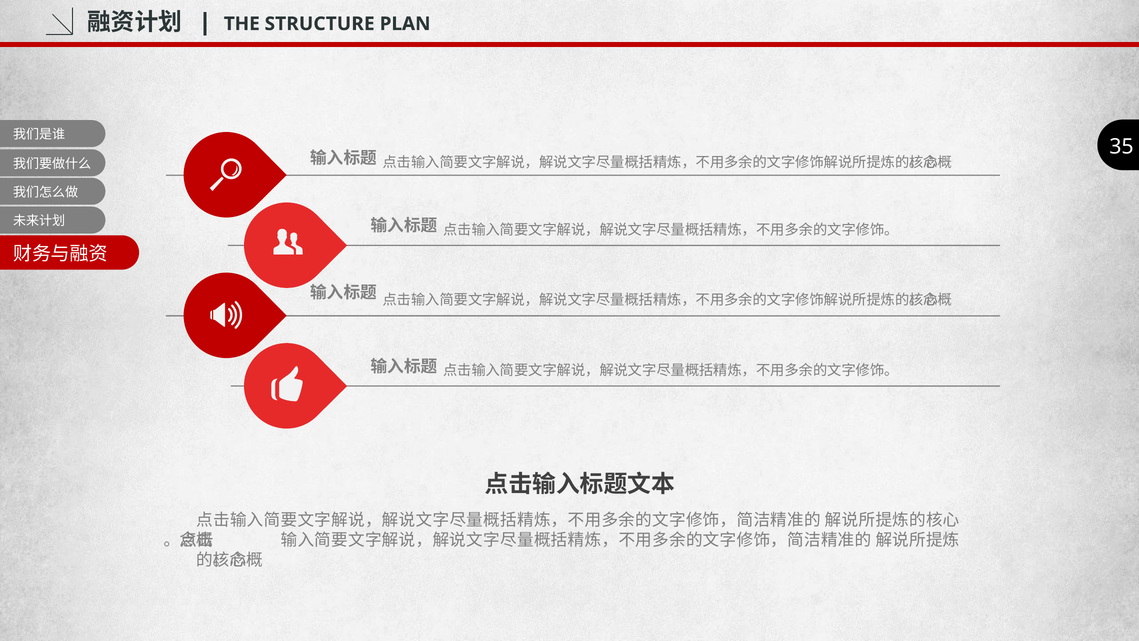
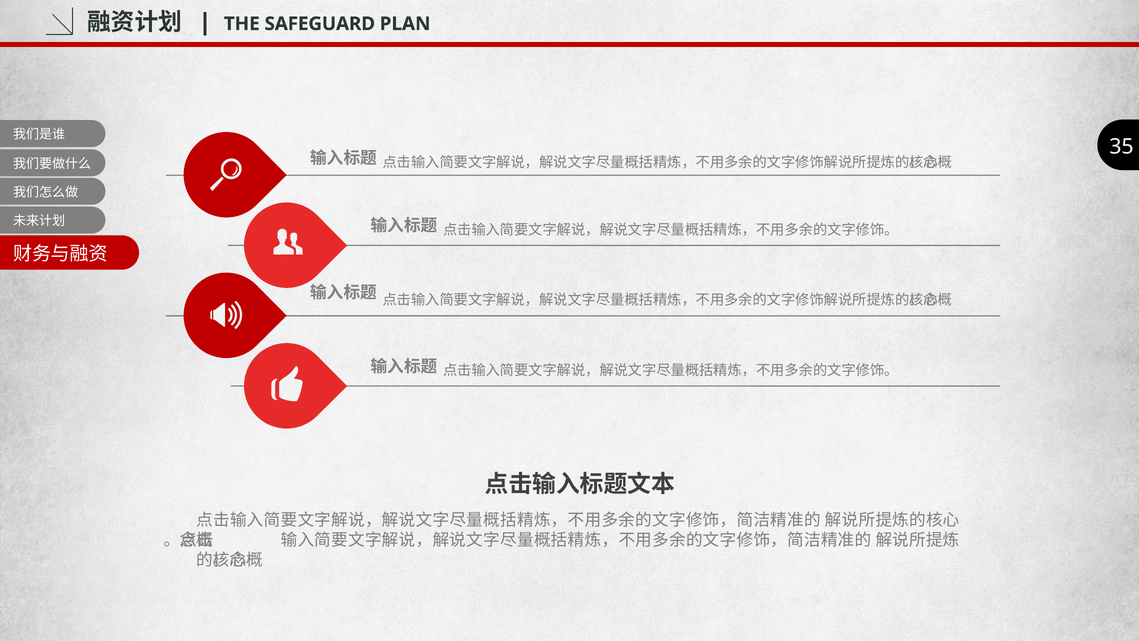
STRUCTURE: STRUCTURE -> SAFEGUARD
